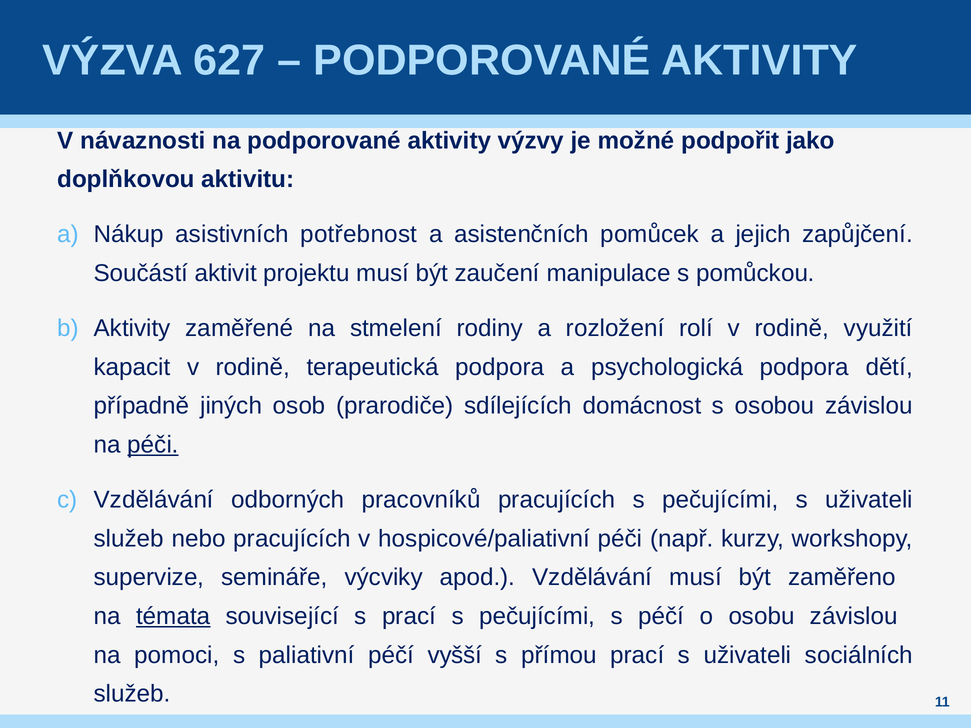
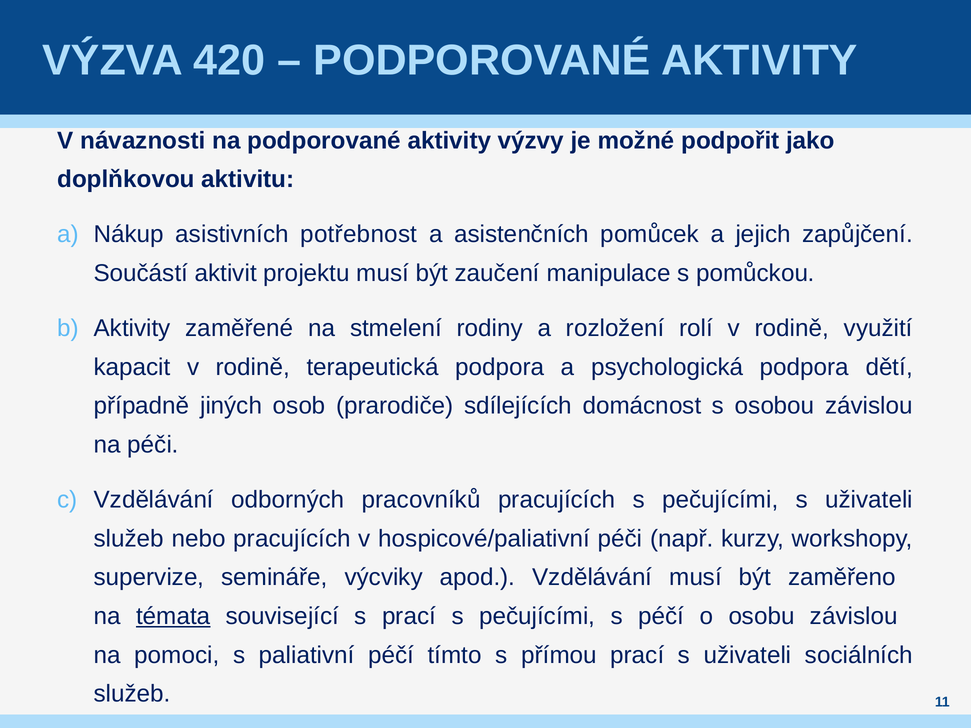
627: 627 -> 420
péči at (153, 445) underline: present -> none
vyšší: vyšší -> tímto
